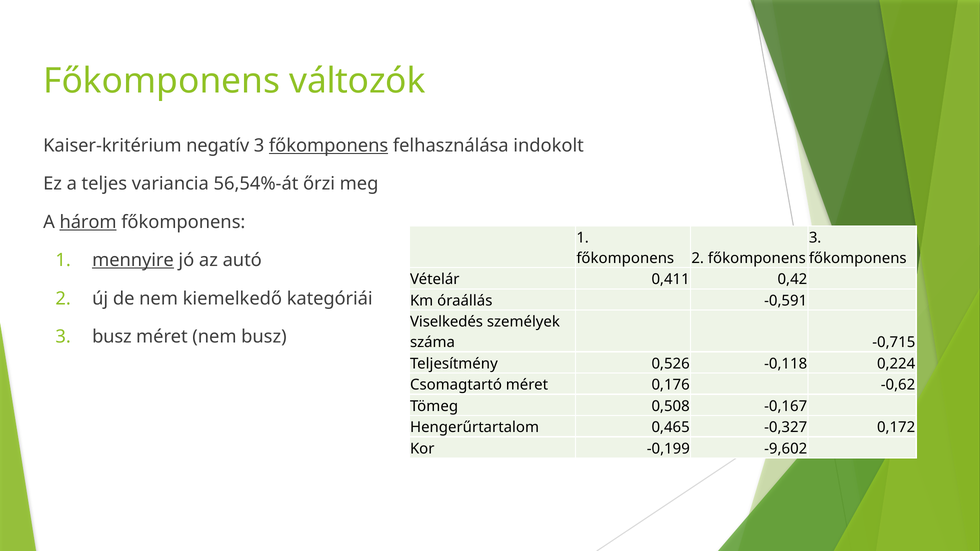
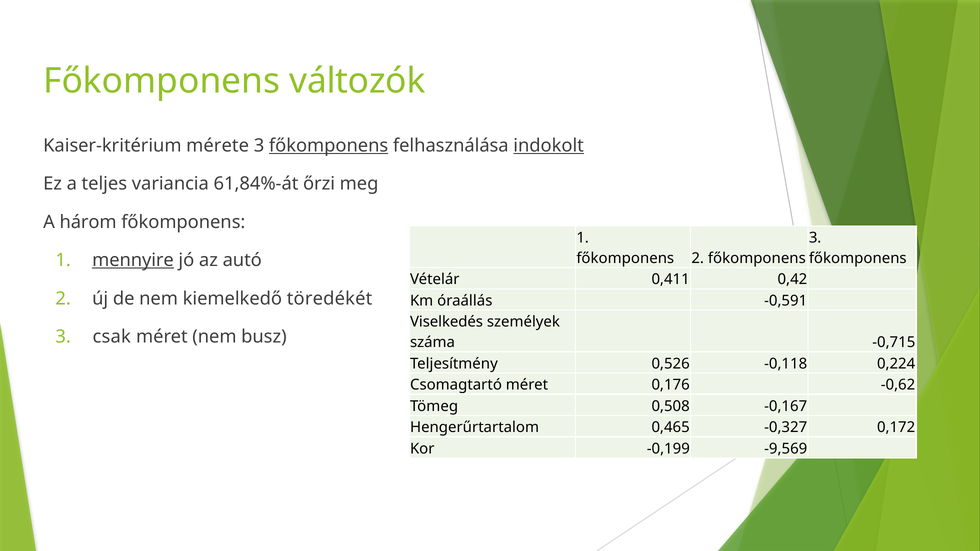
negatív: negatív -> mérete
indokolt underline: none -> present
56,54%-át: 56,54%-át -> 61,84%-át
három underline: present -> none
kategóriái: kategóriái -> töredékét
3 busz: busz -> csak
-9,602: -9,602 -> -9,569
